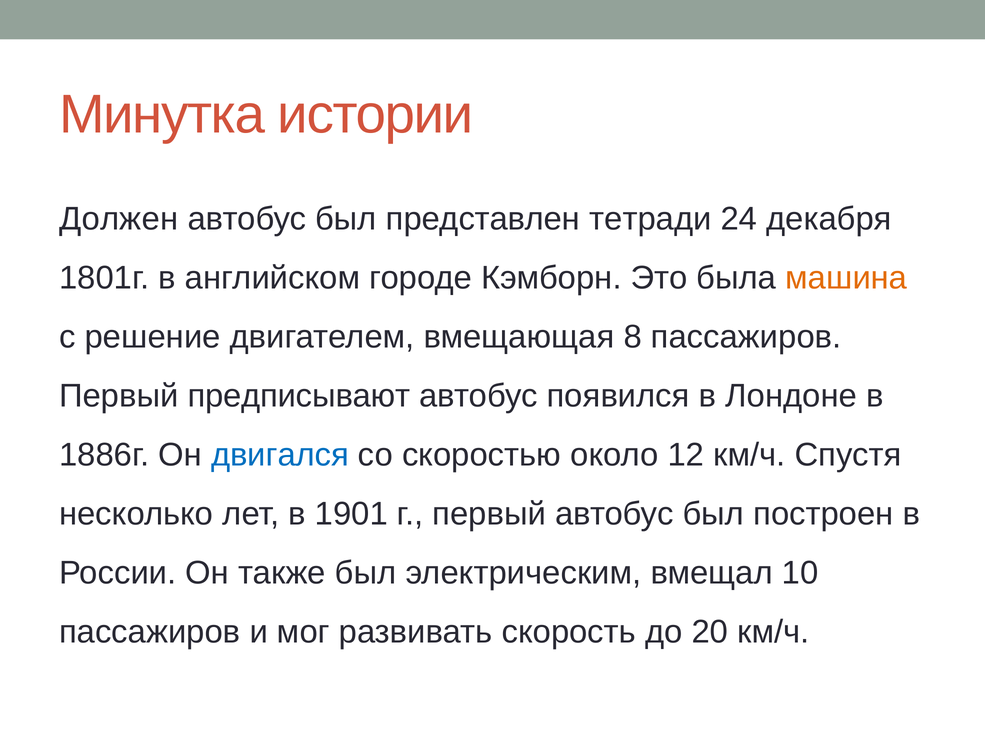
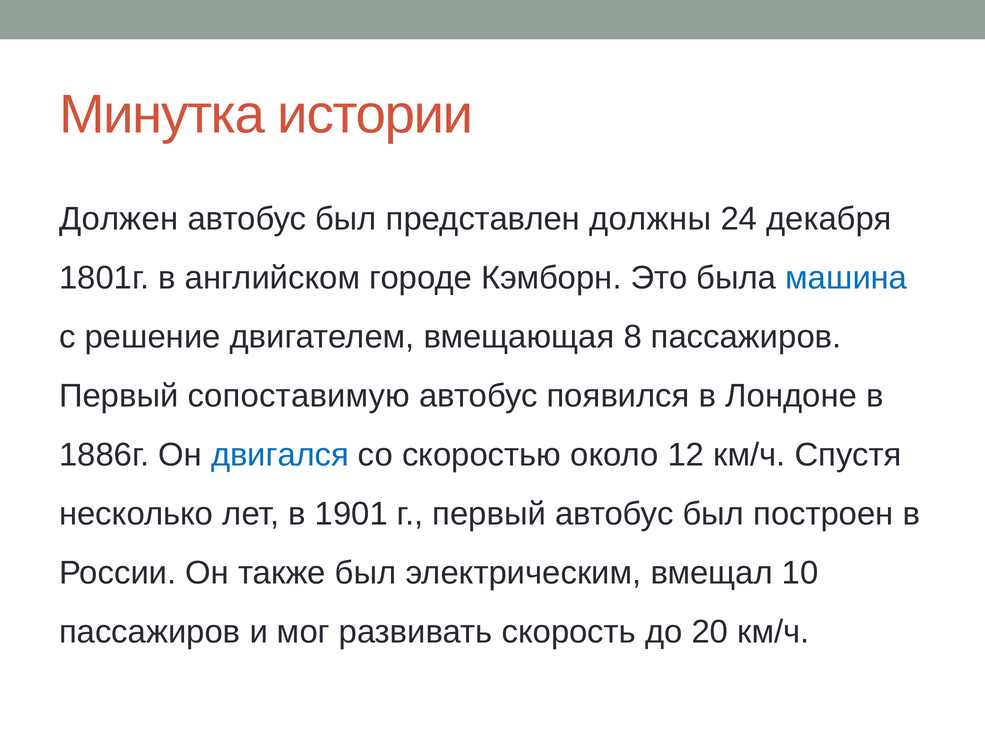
тетради: тетради -> должны
машина colour: orange -> blue
предписывают: предписывают -> сопоставимую
